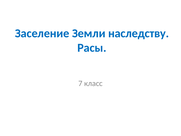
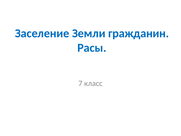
наследству: наследству -> гражданин
